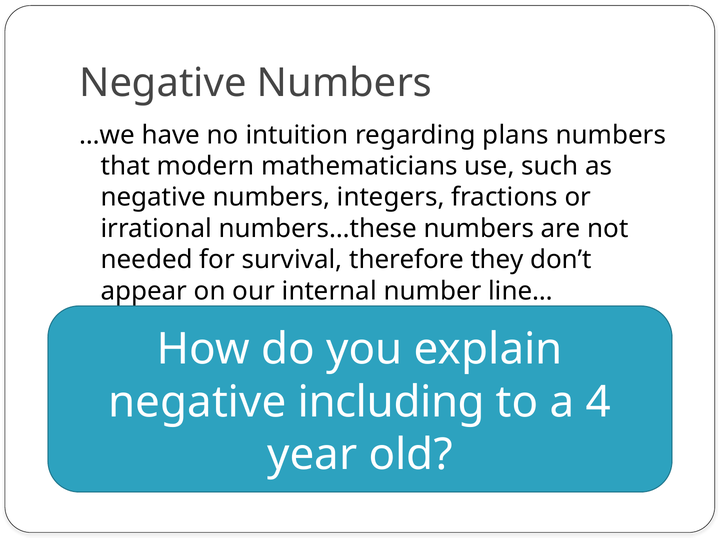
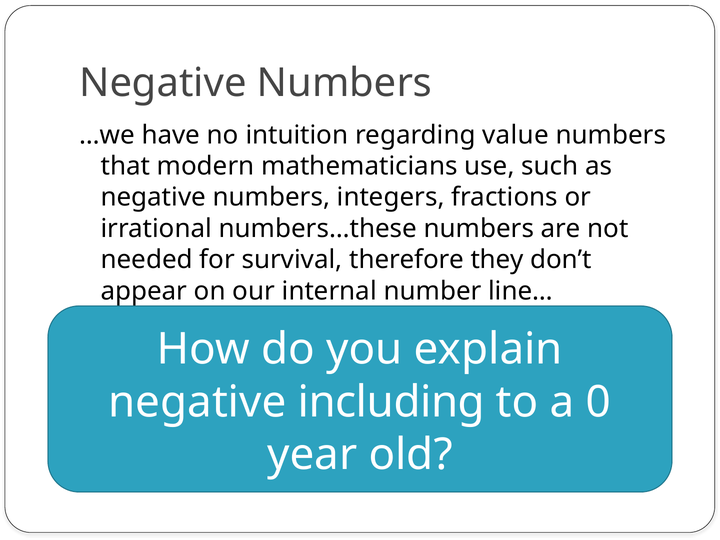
plans: plans -> value
4: 4 -> 0
